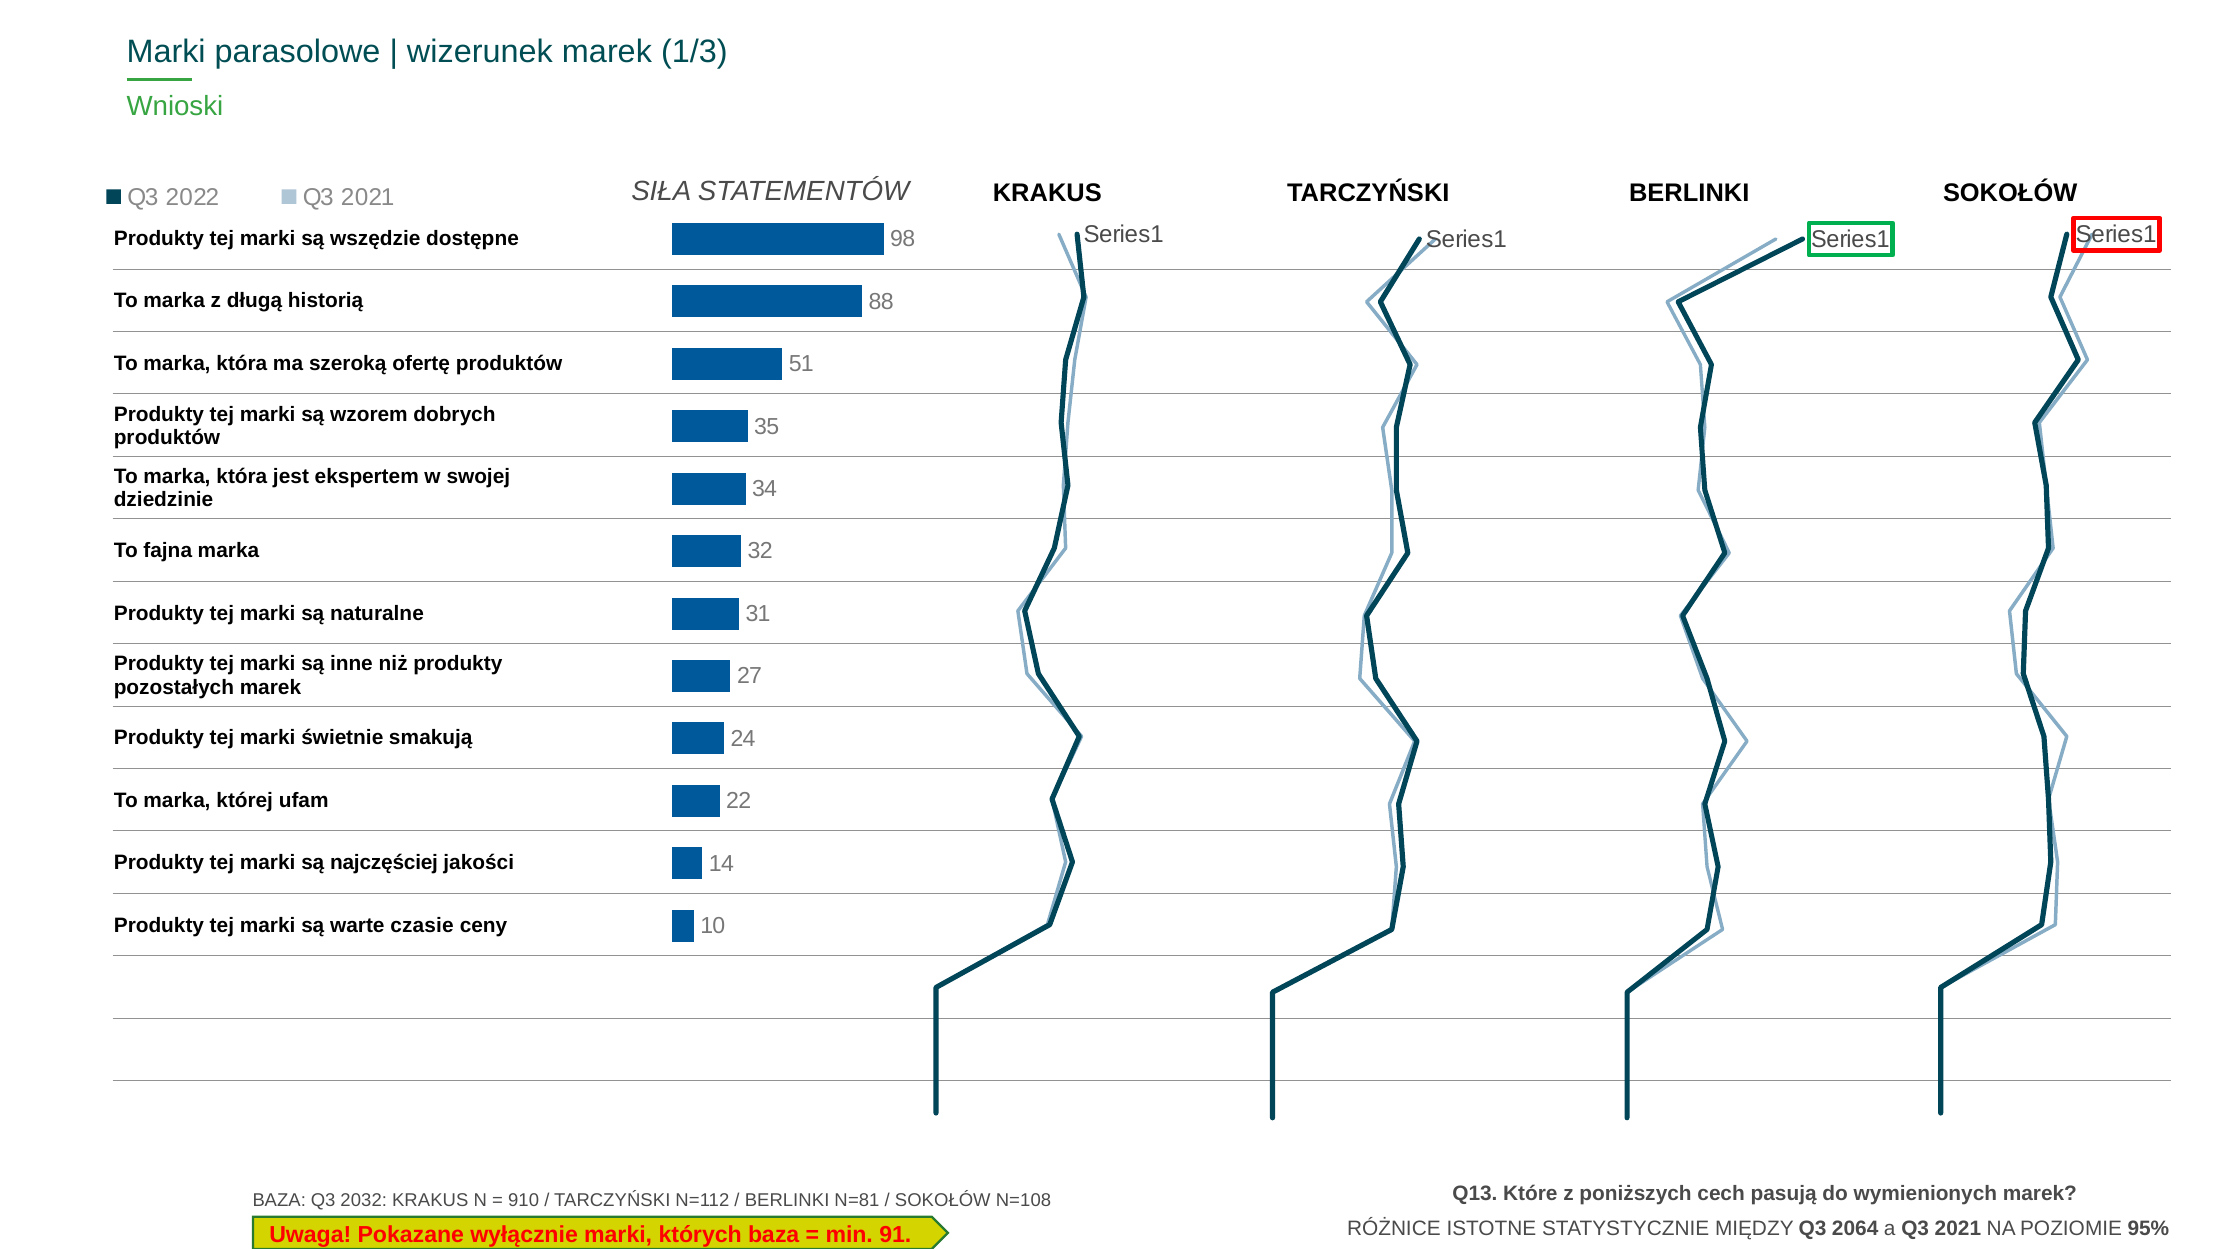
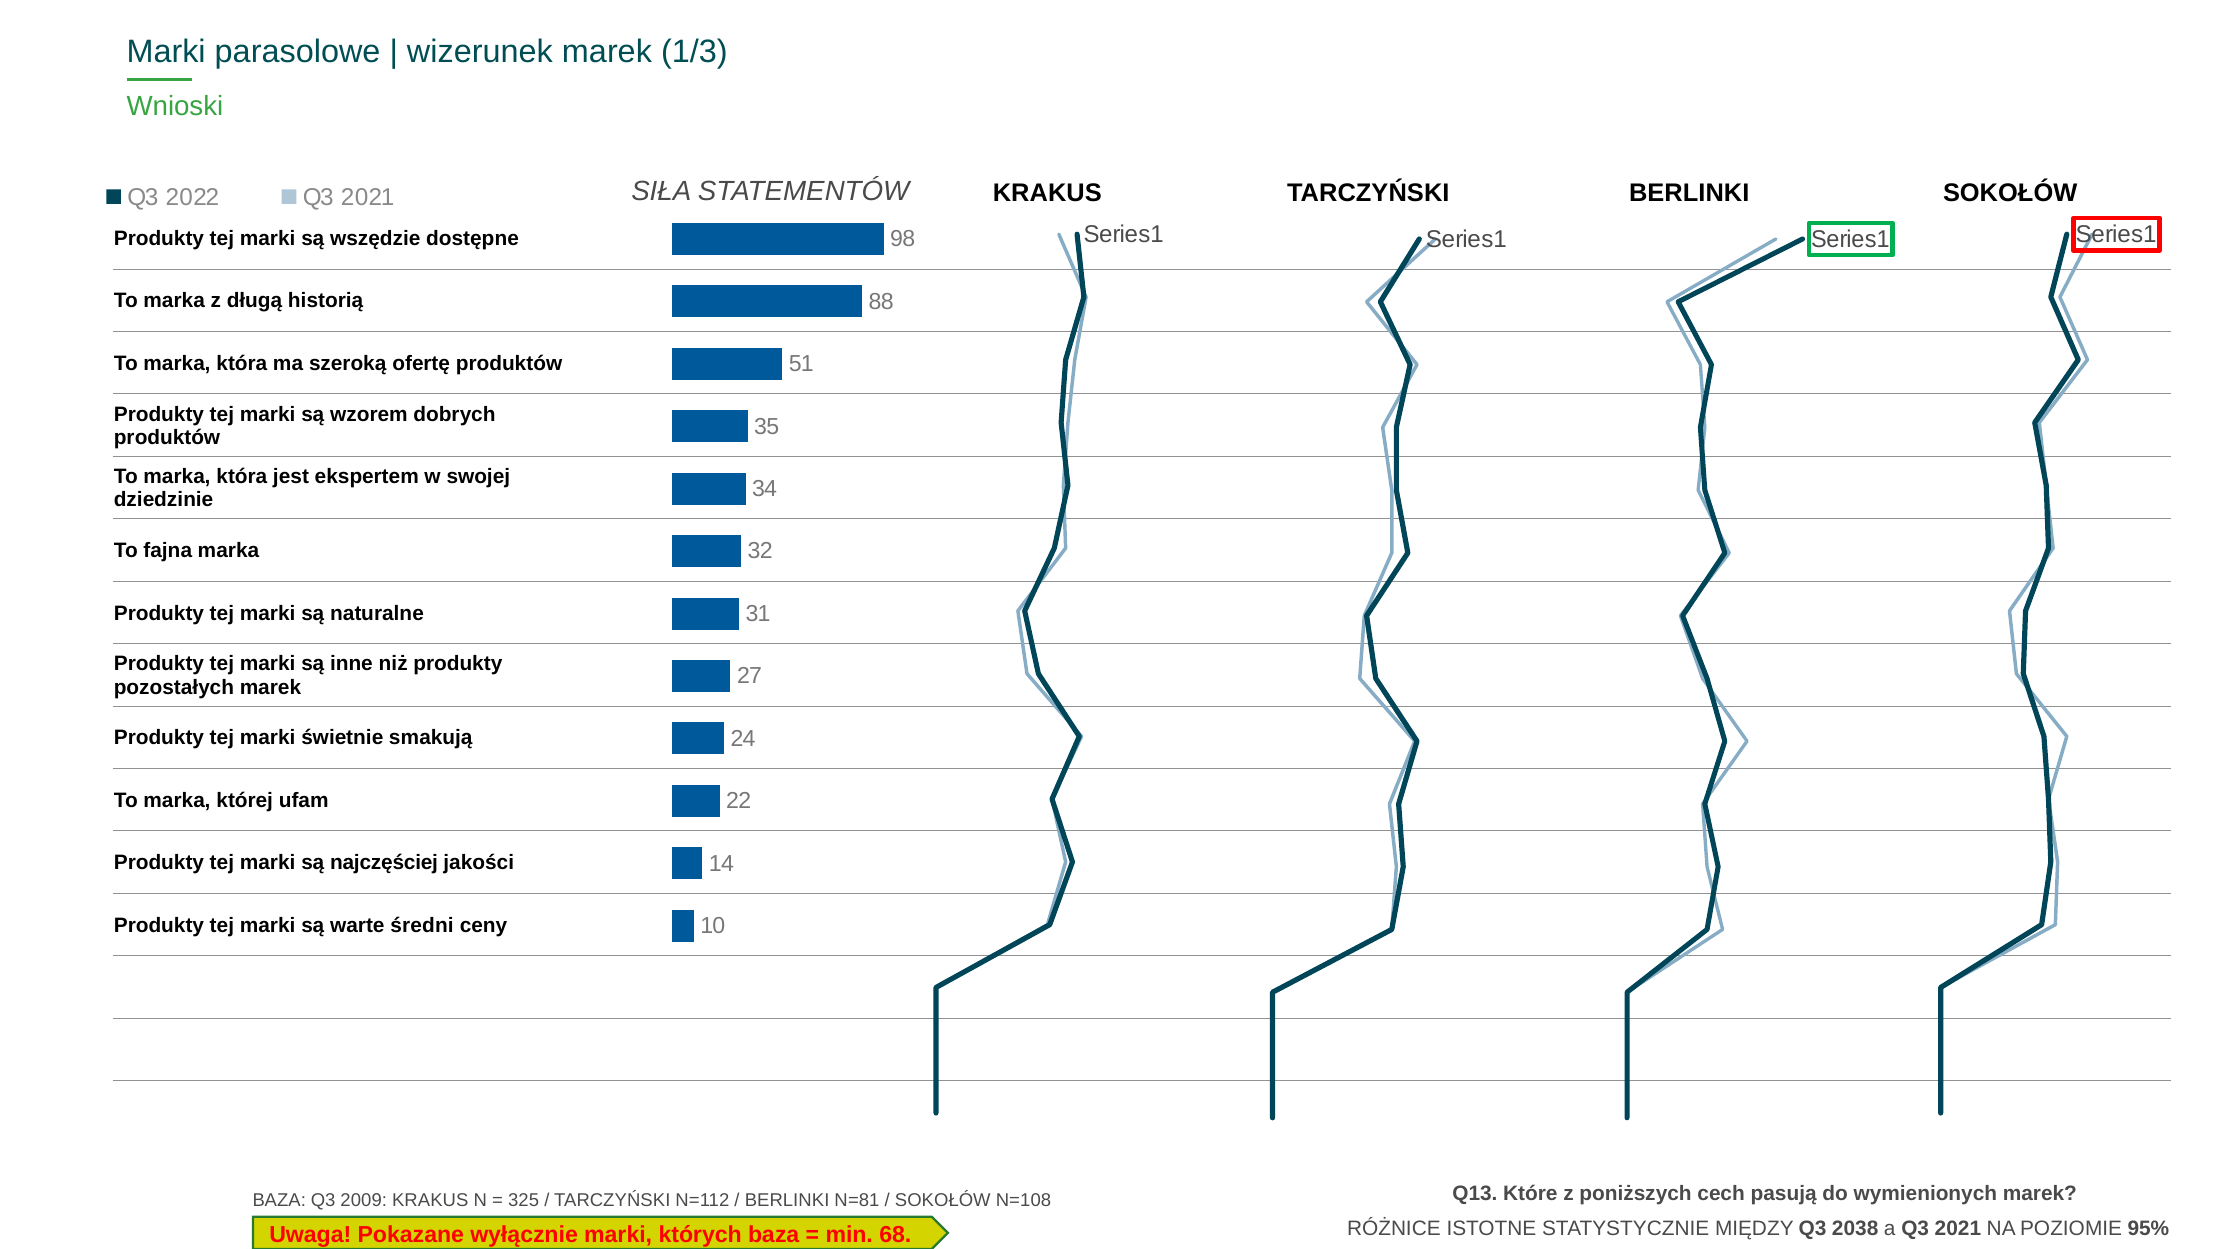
czasie: czasie -> średni
2032: 2032 -> 2009
910: 910 -> 325
2064: 2064 -> 2038
91: 91 -> 68
